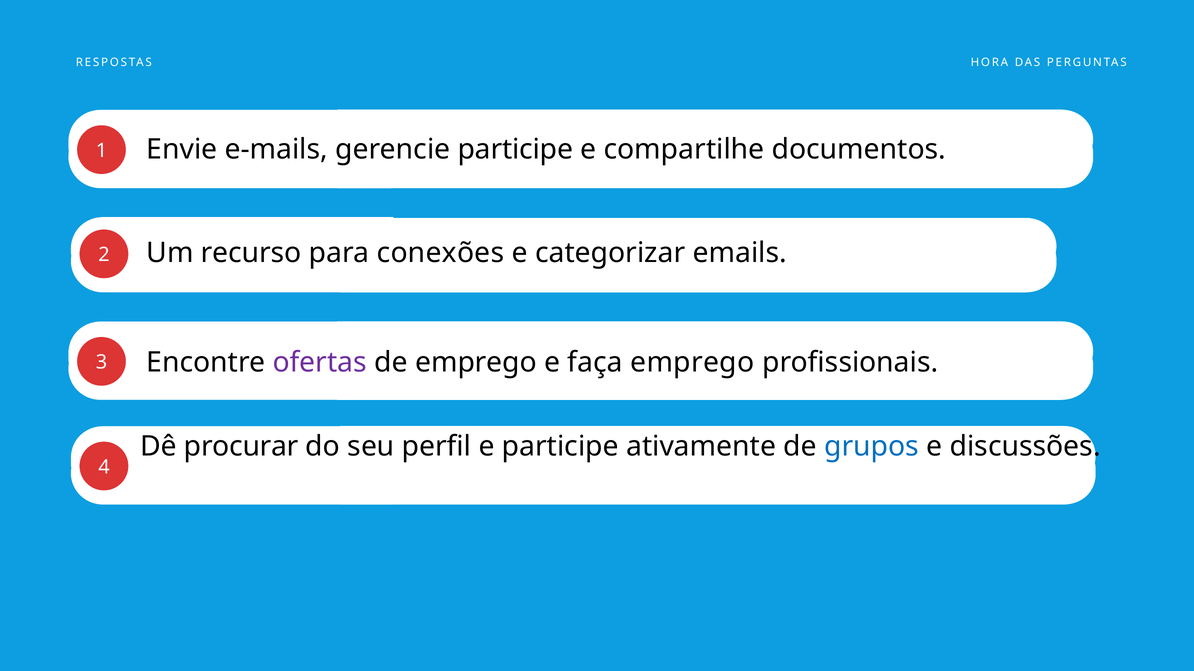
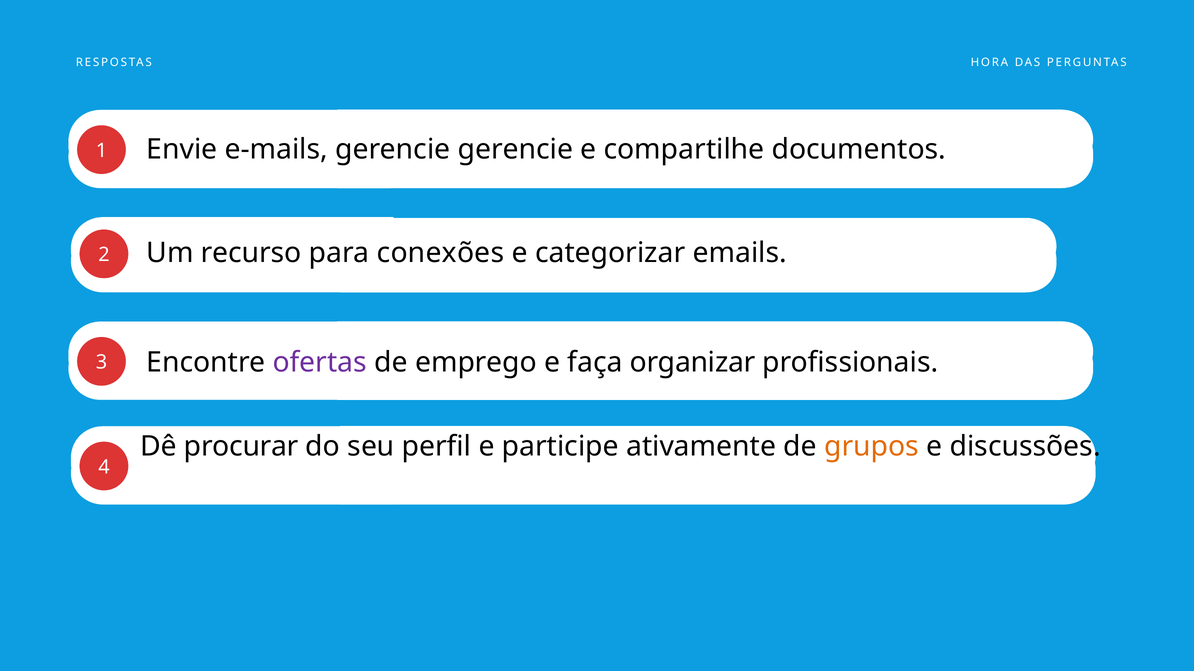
gerencie participe: participe -> gerencie
faça emprego: emprego -> organizar
grupos colour: blue -> orange
